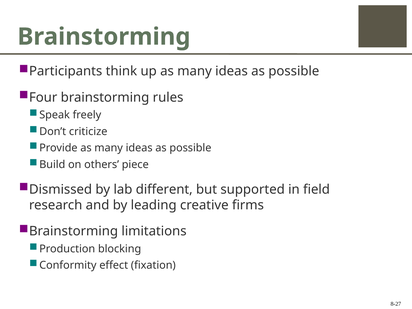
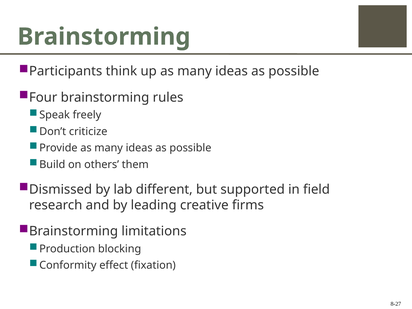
piece: piece -> them
